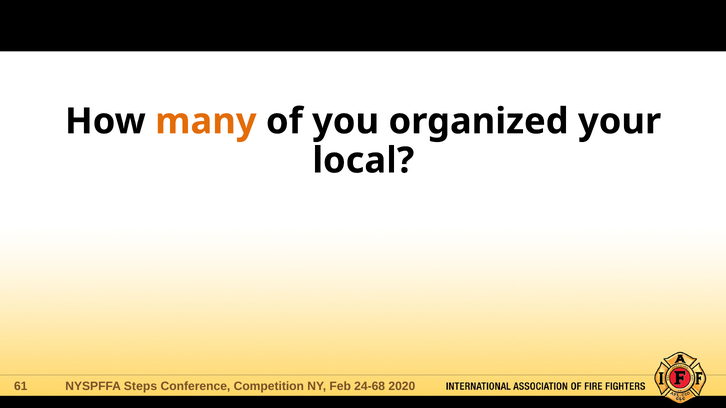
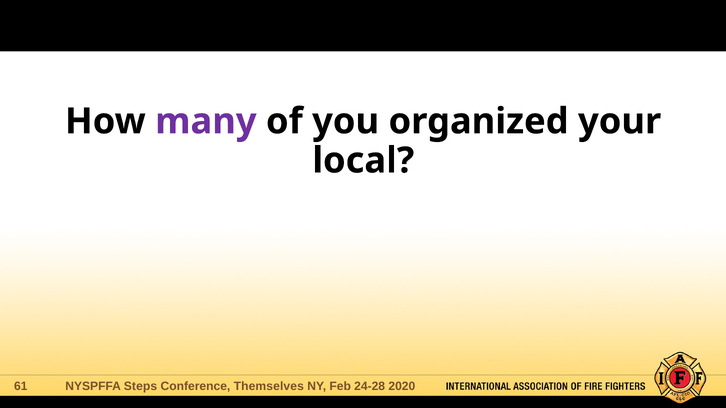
many colour: orange -> purple
Competition: Competition -> Themselves
24-68: 24-68 -> 24-28
